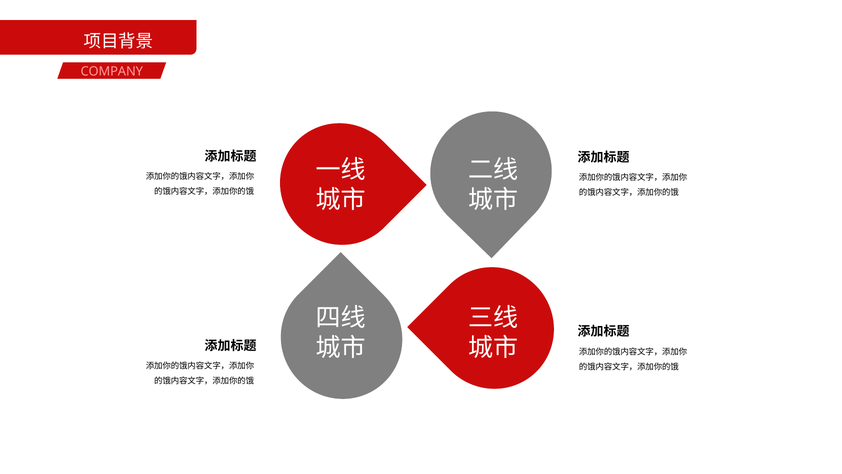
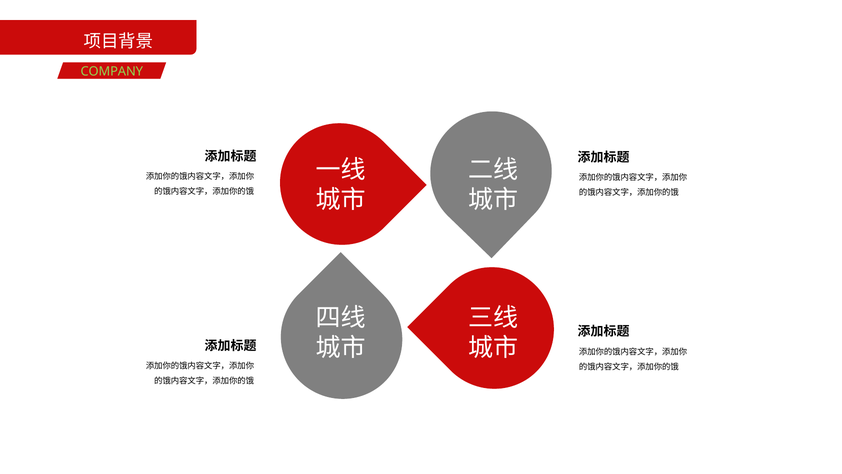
COMPANY colour: pink -> light green
